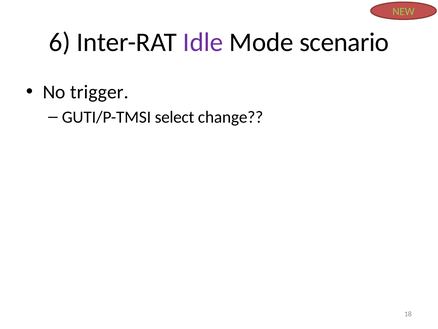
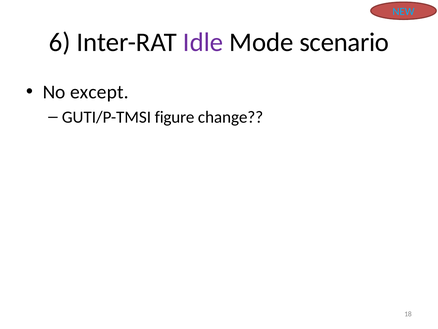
NEW colour: light green -> light blue
trigger: trigger -> except
select: select -> figure
